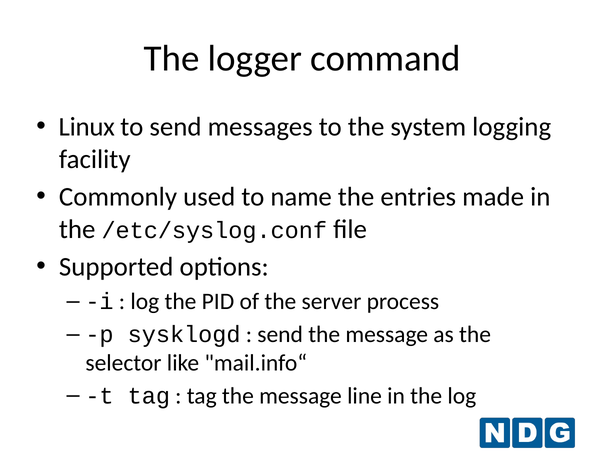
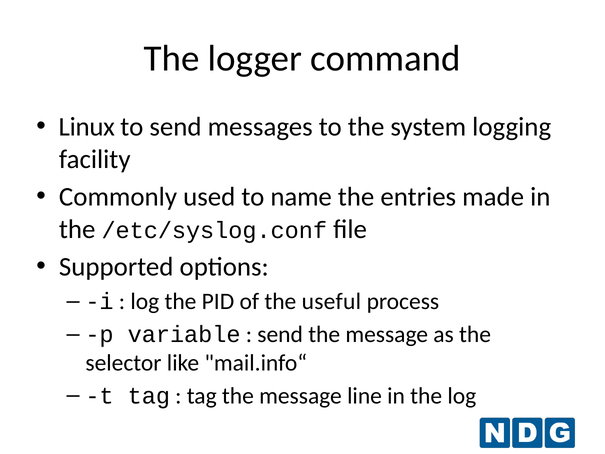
server: server -> useful
sysklogd: sysklogd -> variable
